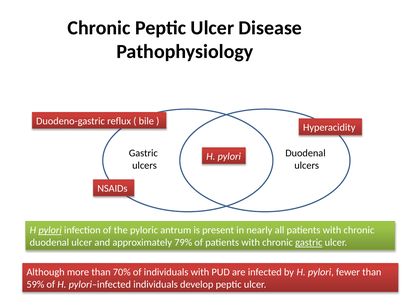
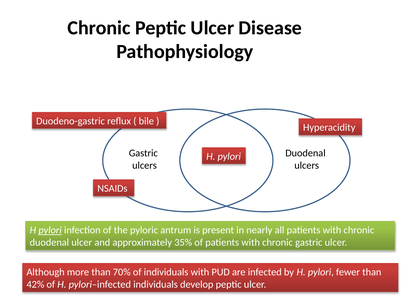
79%: 79% -> 35%
gastric at (309, 243) underline: present -> none
59%: 59% -> 42%
